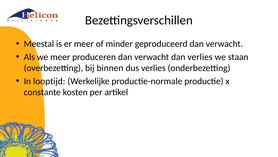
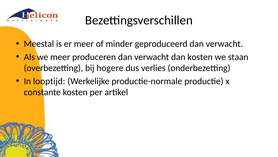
dan verlies: verlies -> kosten
binnen: binnen -> hogere
